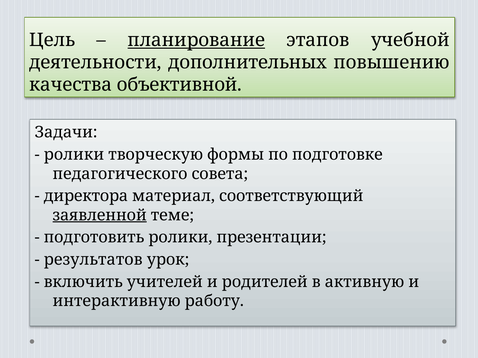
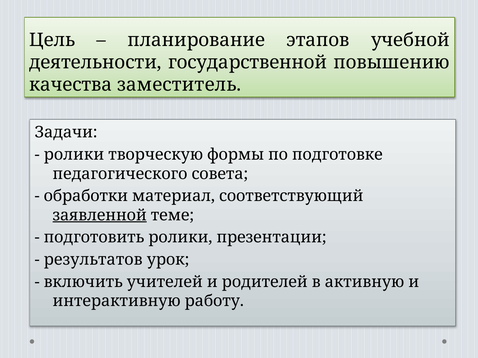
планирование underline: present -> none
дополнительных: дополнительных -> государственной
объективной: объективной -> заместитель
директора: директора -> обработки
